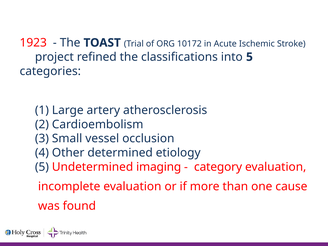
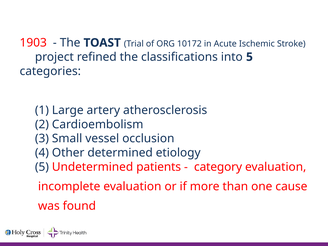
1923: 1923 -> 1903
imaging: imaging -> patients
